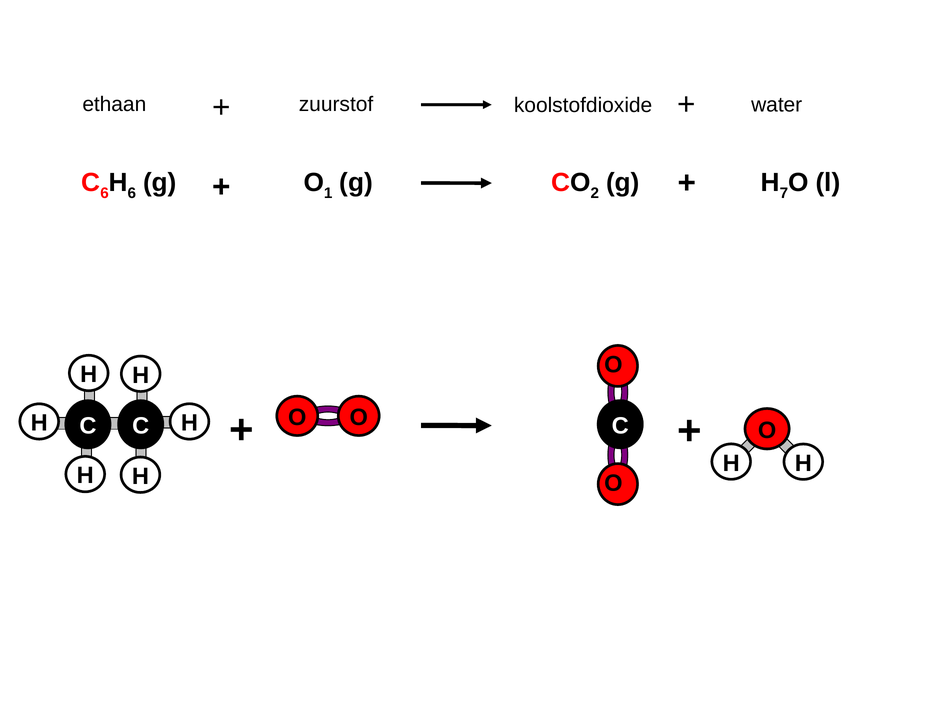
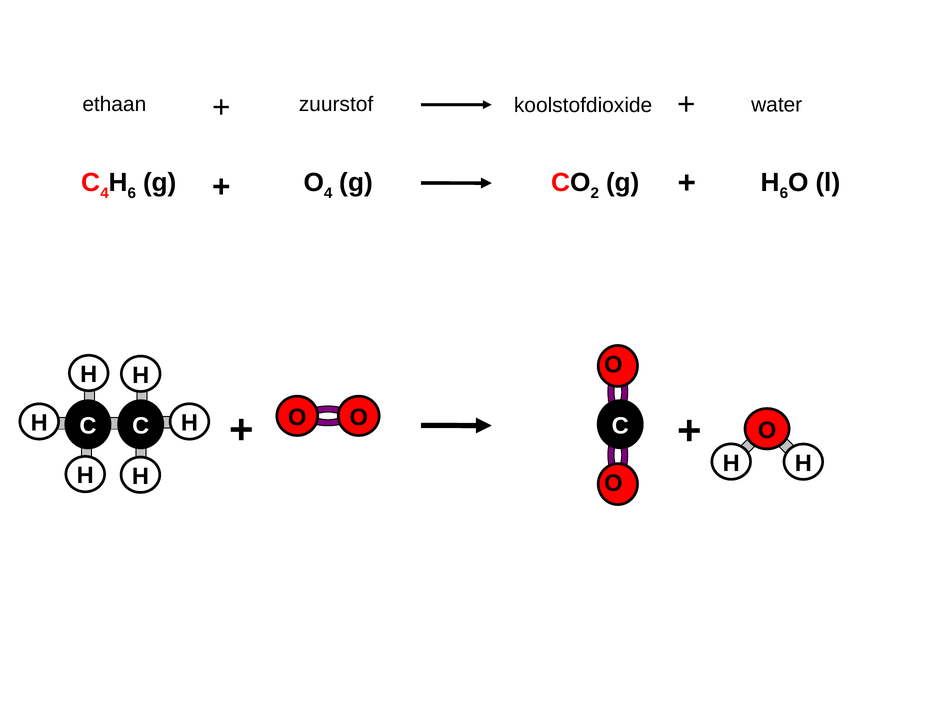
C 6: 6 -> 4
O 1: 1 -> 4
3 H 7: 7 -> 6
